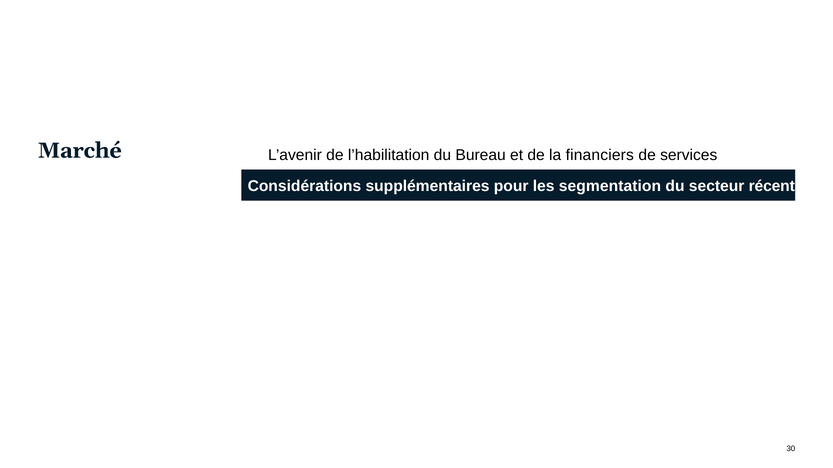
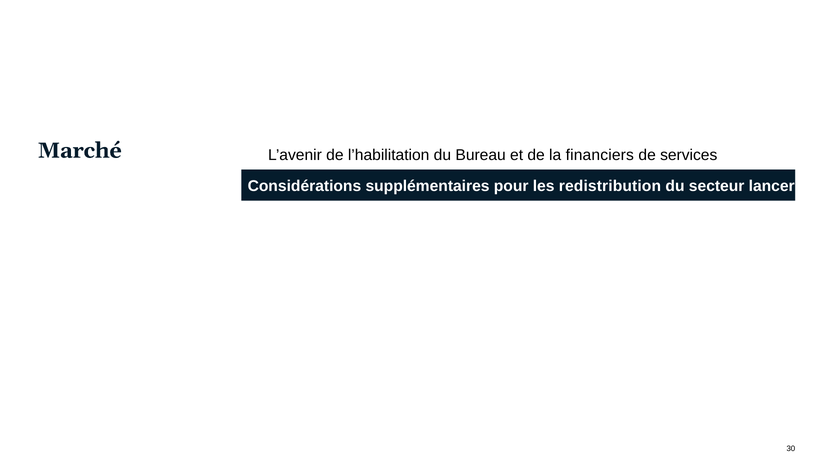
segmentation: segmentation -> redistribution
récent: récent -> lancer
